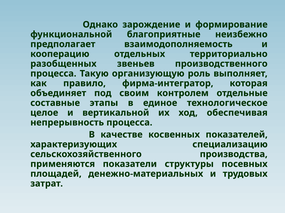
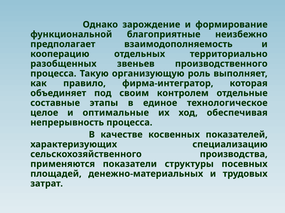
вертикальной: вертикальной -> оптимальные
